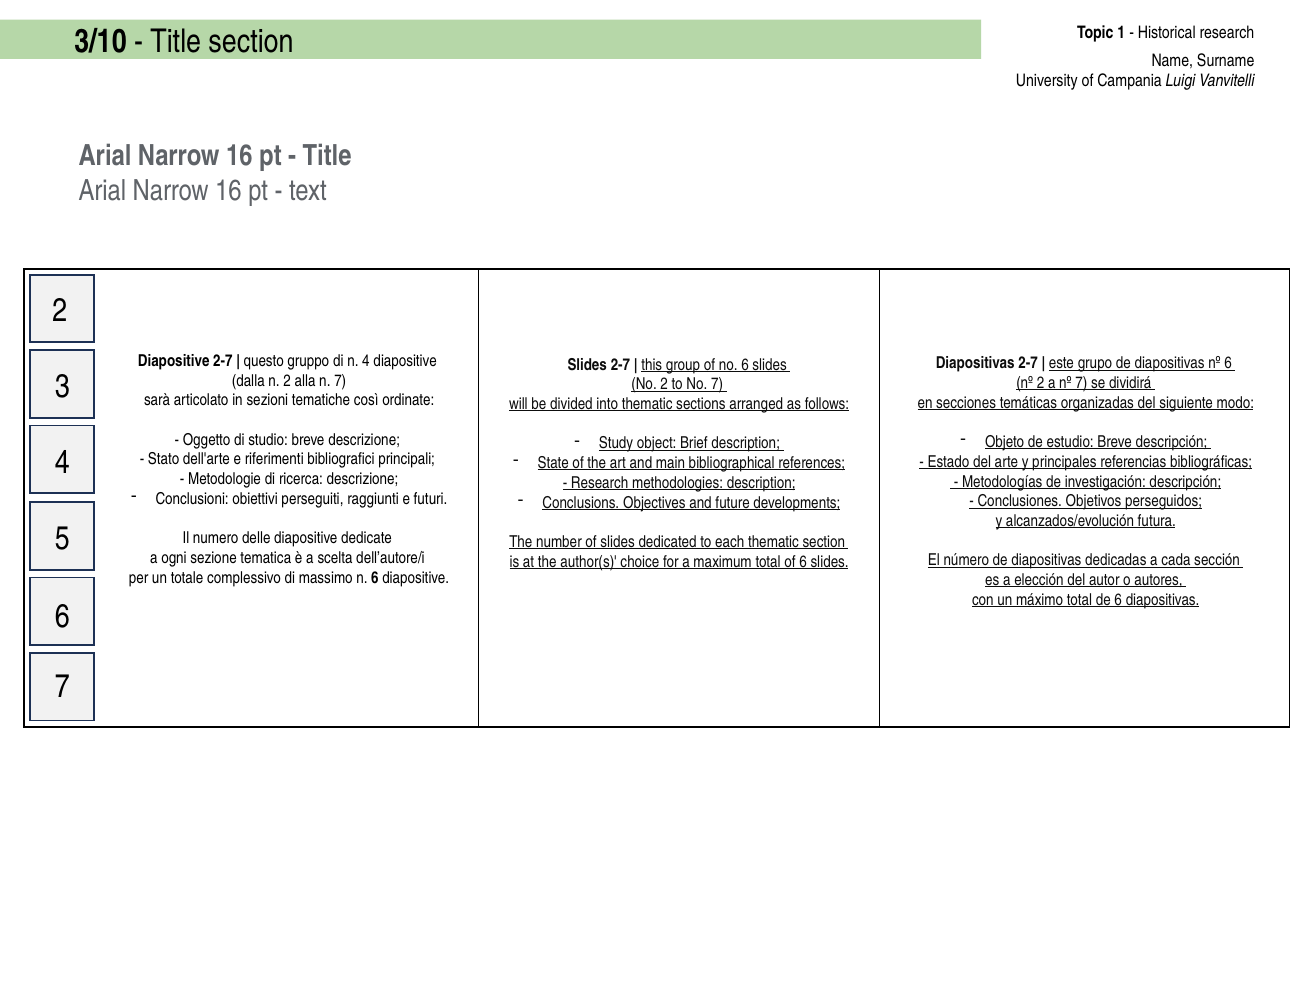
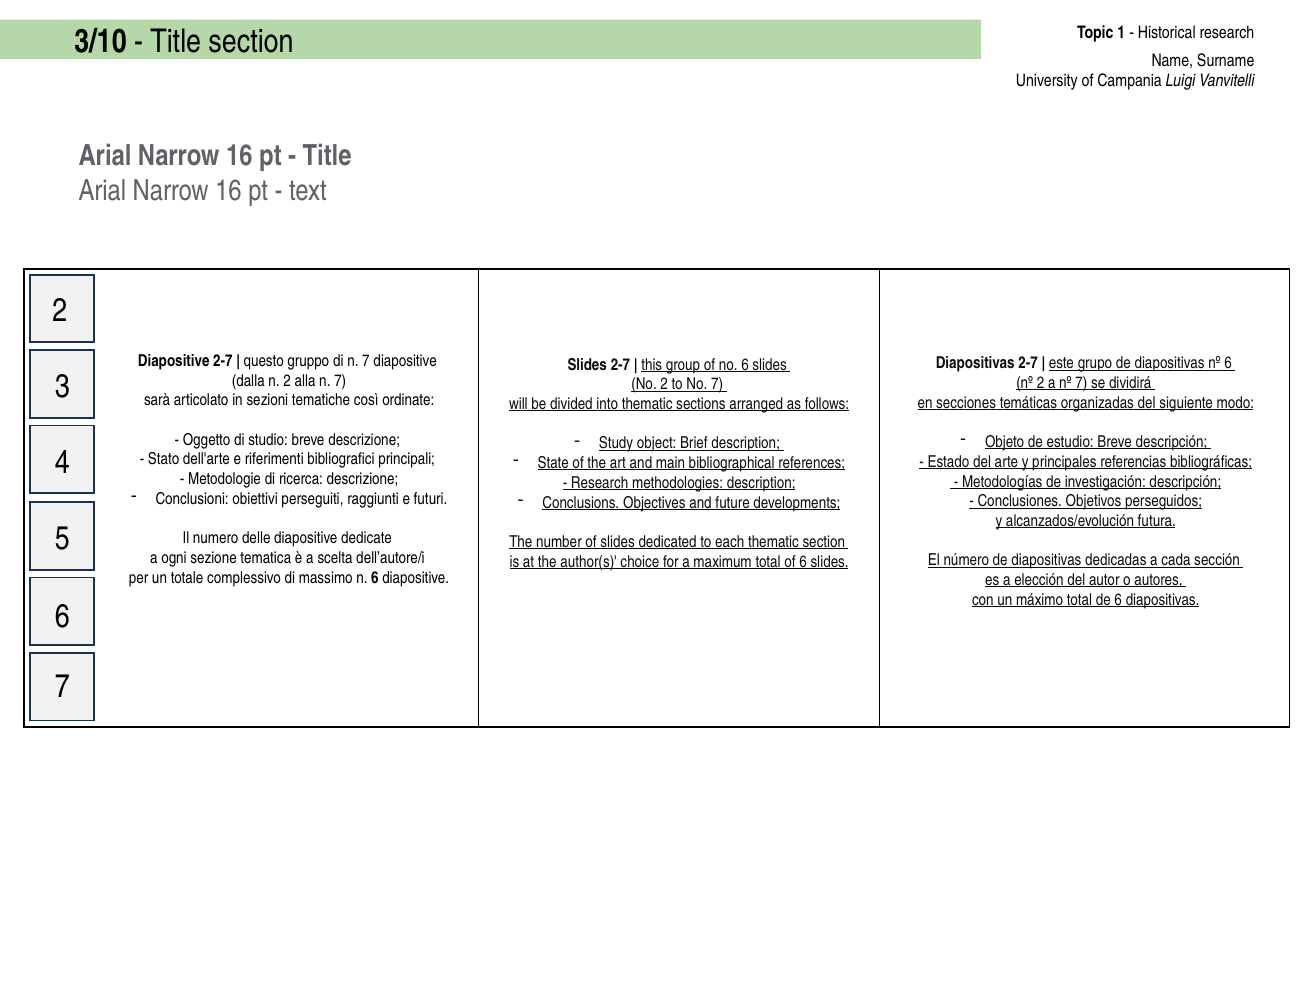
di n 4: 4 -> 7
